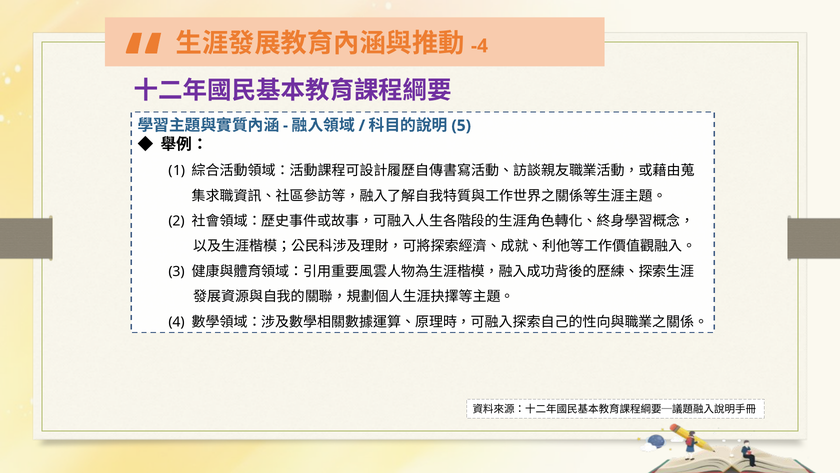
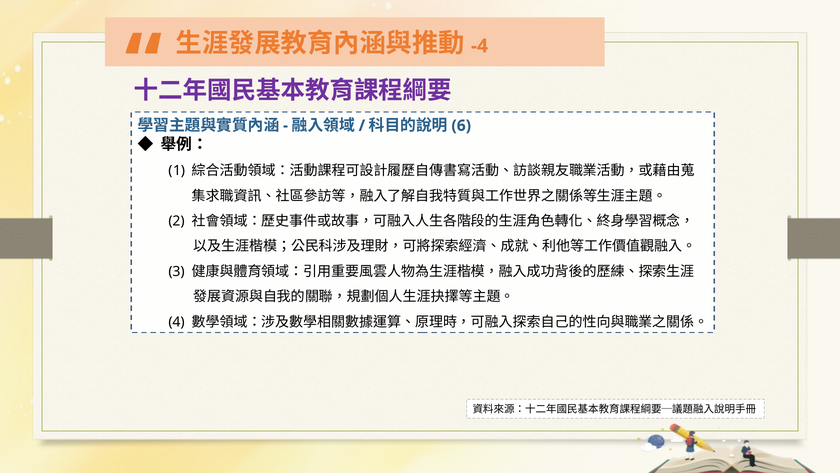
5: 5 -> 6
